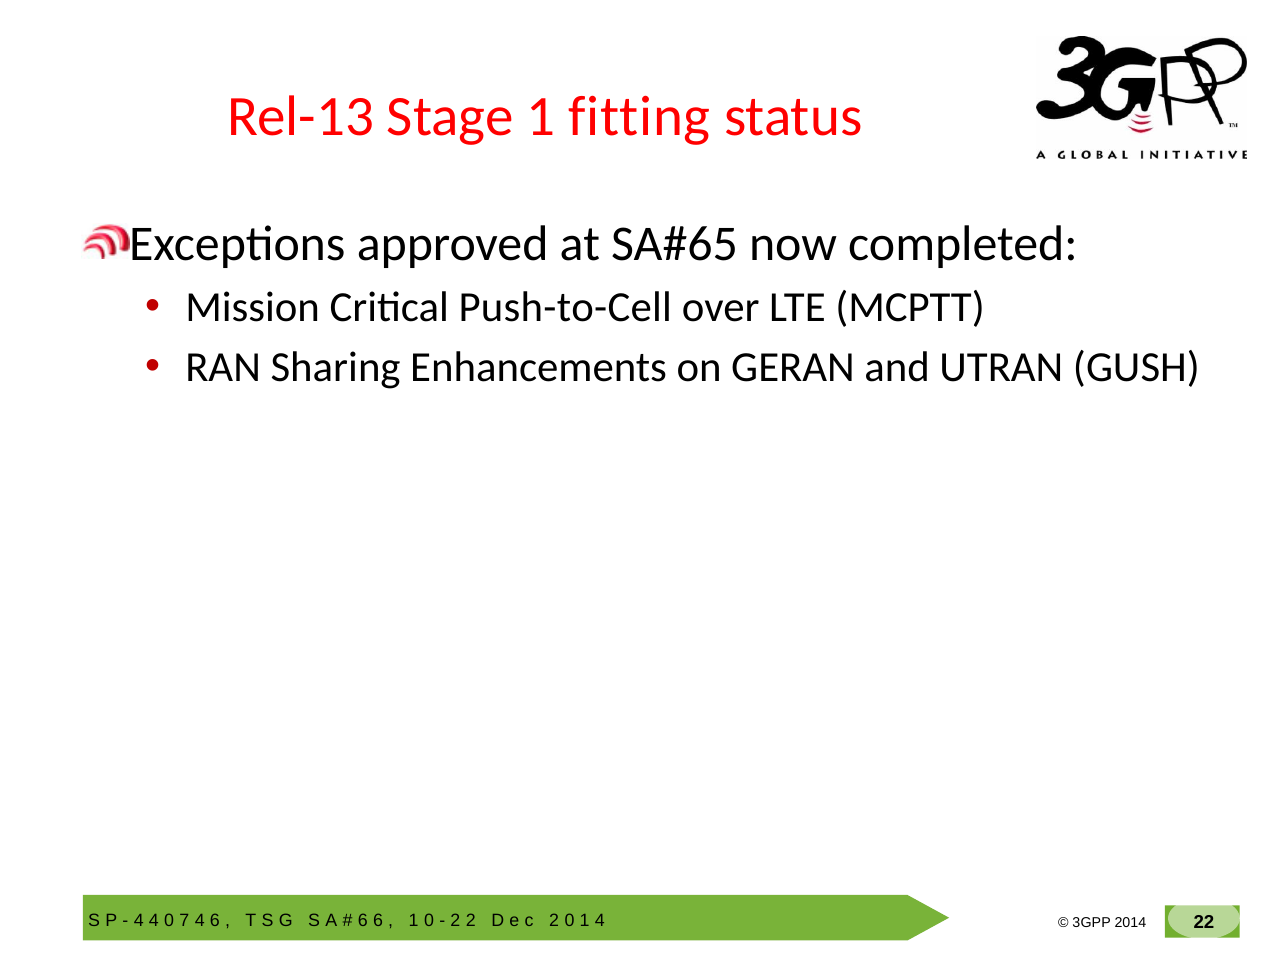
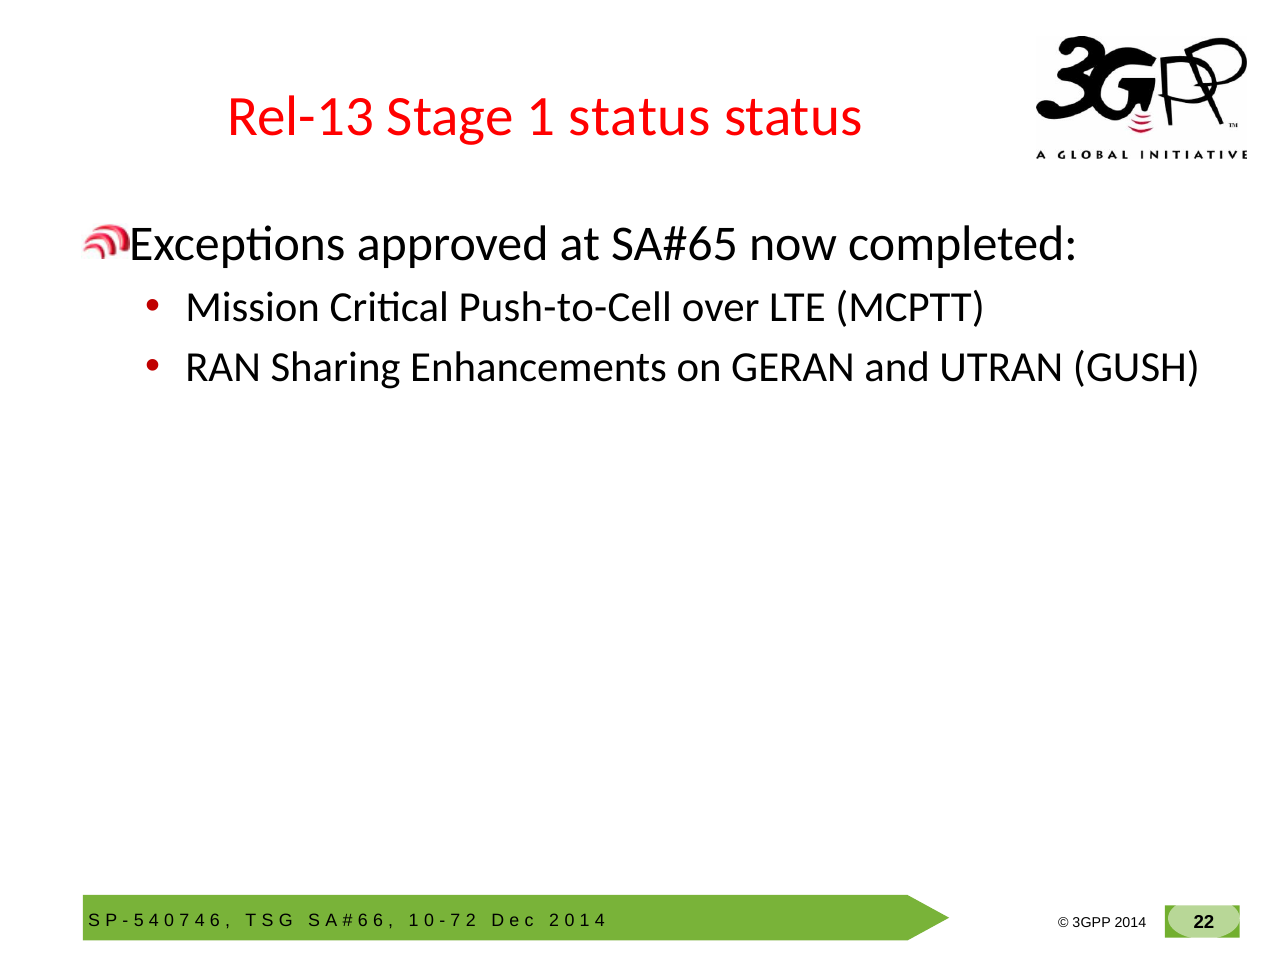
1 fitting: fitting -> status
4 at (139, 921): 4 -> 5
2 at (455, 921): 2 -> 7
